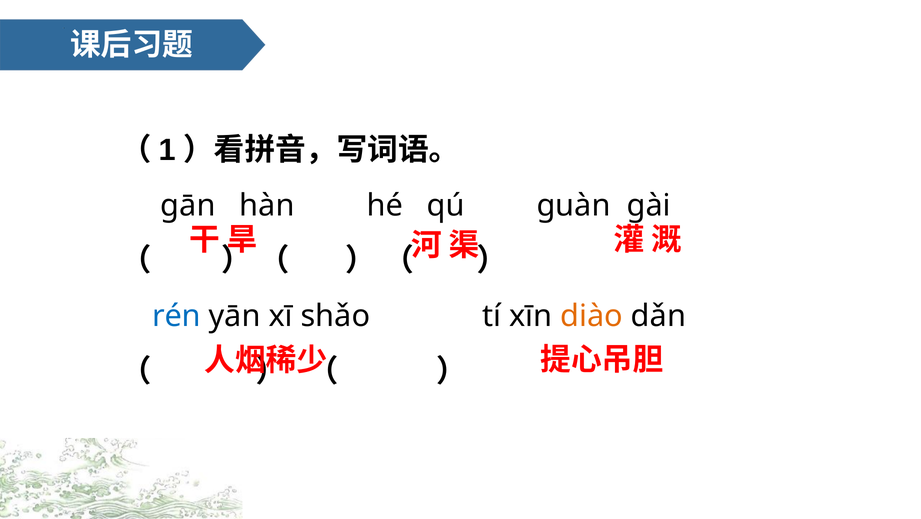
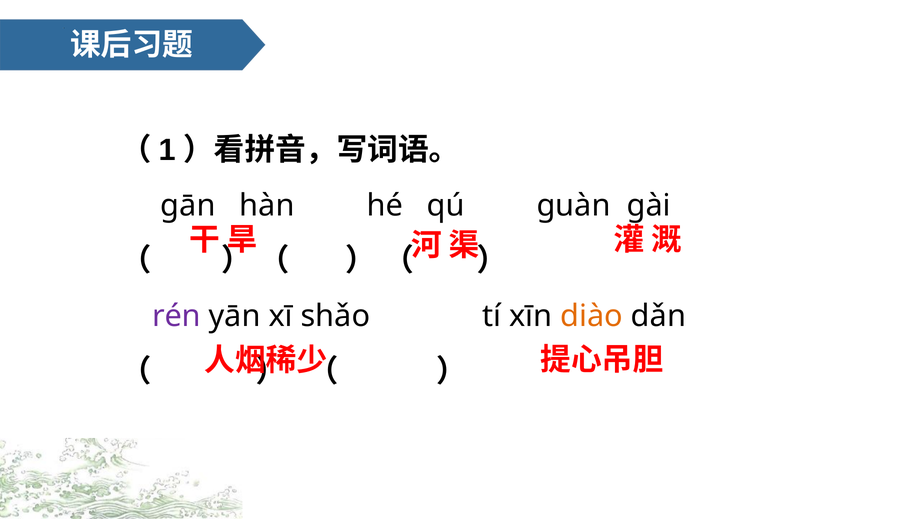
rén colour: blue -> purple
